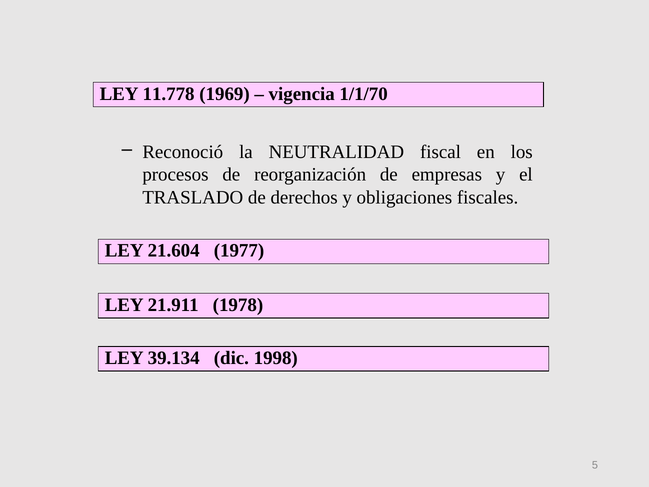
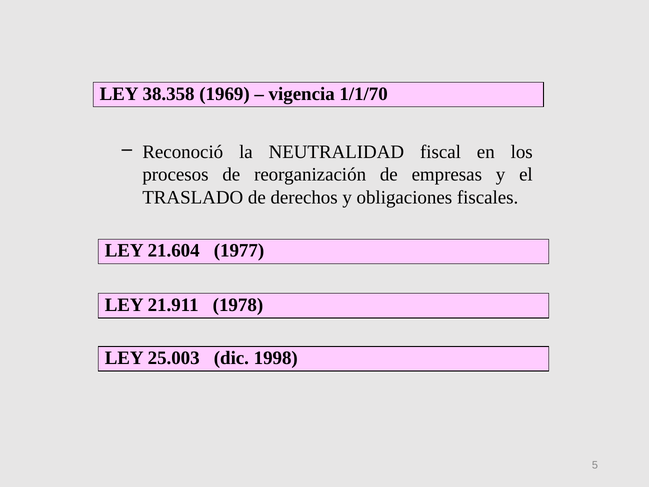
11.778: 11.778 -> 38.358
39.134: 39.134 -> 25.003
